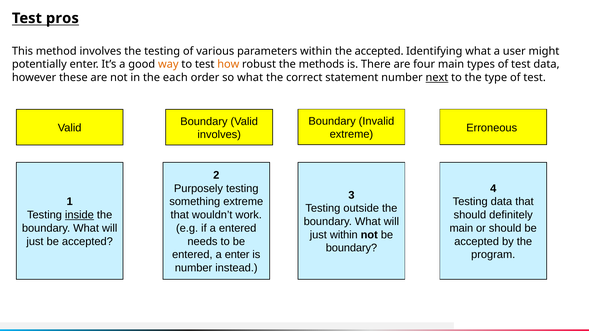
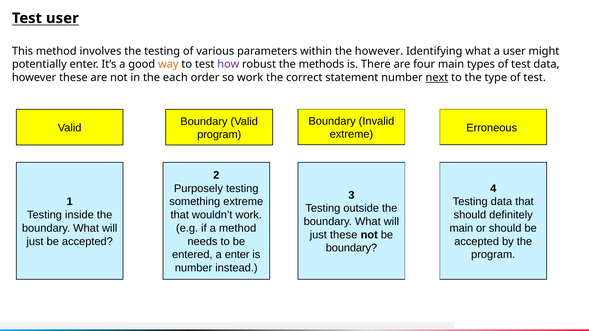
Test pros: pros -> user
the accepted: accepted -> however
how colour: orange -> purple
so what: what -> work
involves at (219, 135): involves -> program
inside underline: present -> none
a entered: entered -> method
just within: within -> these
